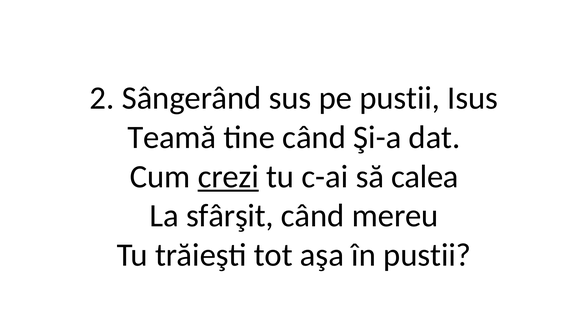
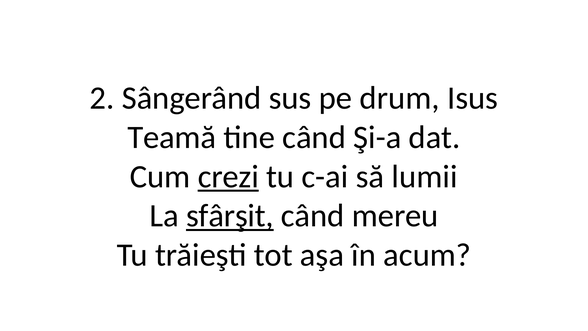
pe pustii: pustii -> drum
calea: calea -> lumii
sfârşit underline: none -> present
în pustii: pustii -> acum
